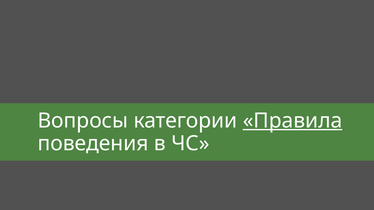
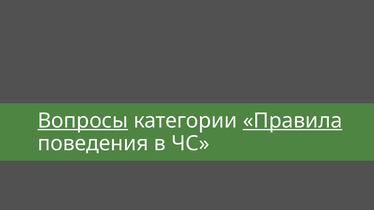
Вопросы underline: none -> present
